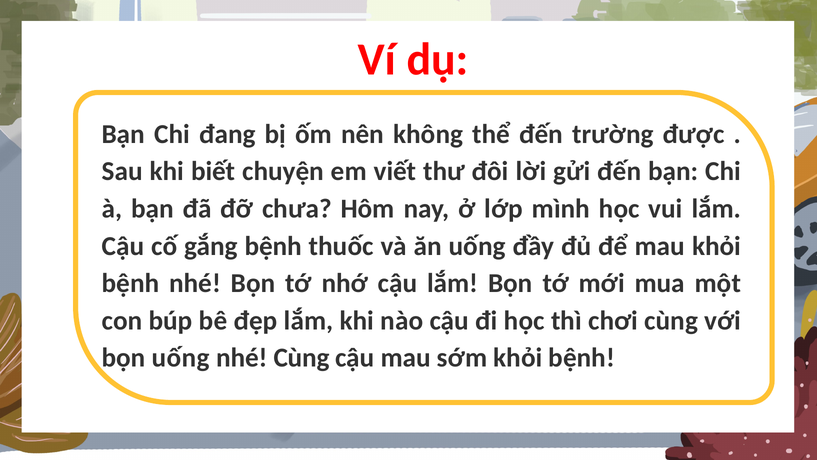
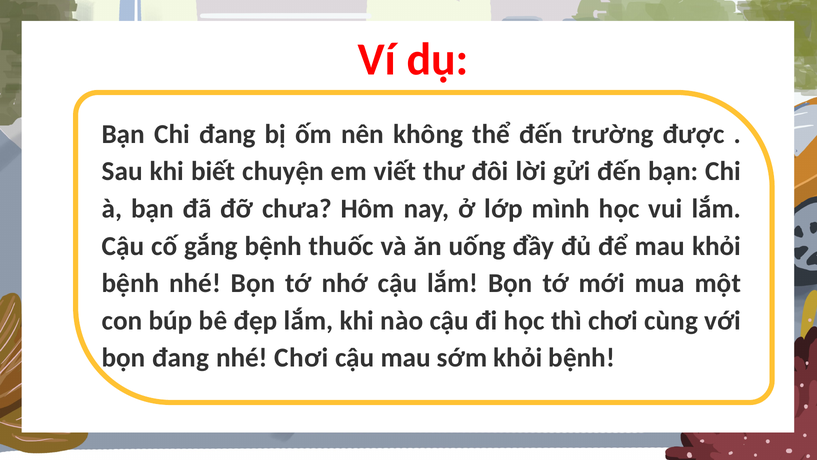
bọn uống: uống -> đang
nhé Cùng: Cùng -> Chơi
